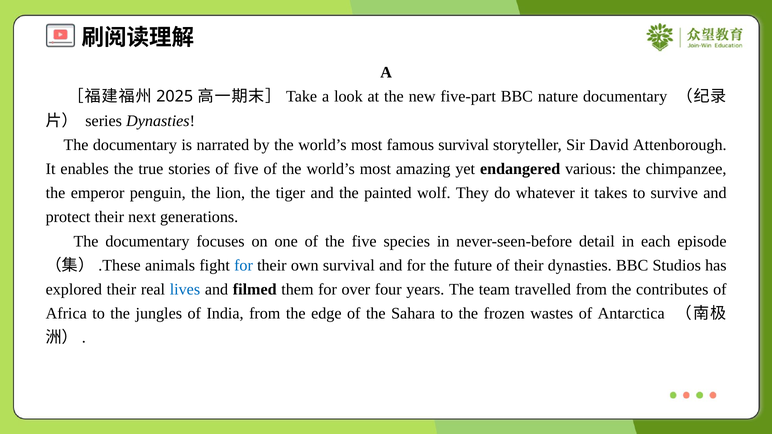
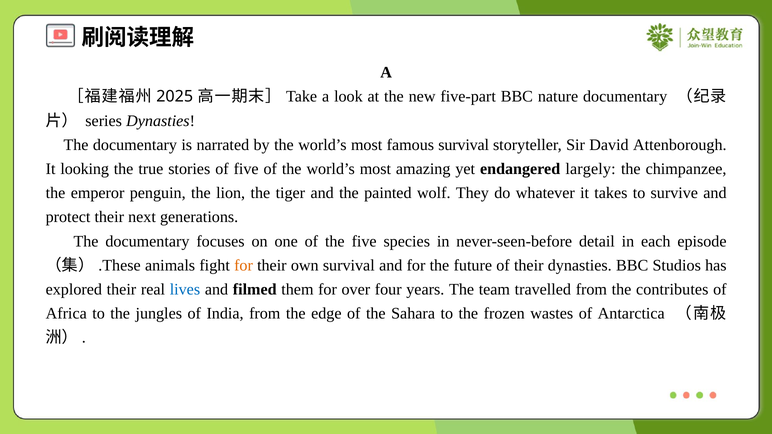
enables: enables -> looking
various: various -> largely
for at (244, 265) colour: blue -> orange
